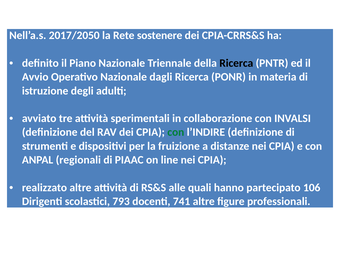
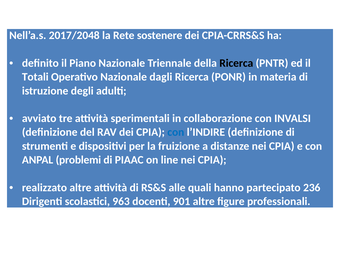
2017/2050: 2017/2050 -> 2017/2048
Avvio: Avvio -> Totali
con at (176, 132) colour: green -> blue
regionali: regionali -> problemi
106: 106 -> 236
793: 793 -> 963
741: 741 -> 901
